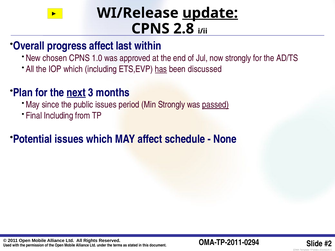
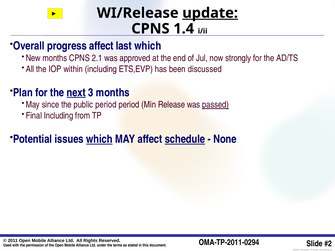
2.8: 2.8 -> 1.4
last within: within -> which
New chosen: chosen -> months
1.0: 1.0 -> 2.1
IOP which: which -> within
has underline: present -> none
public issues: issues -> period
Min Strongly: Strongly -> Release
which at (99, 139) underline: none -> present
schedule underline: none -> present
